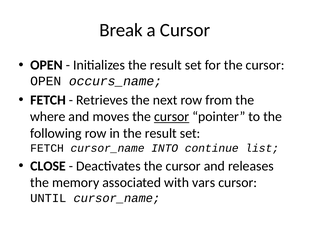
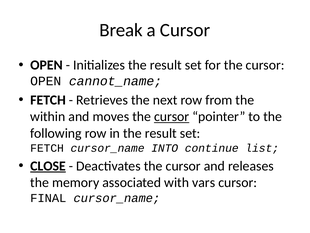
occurs_name: occurs_name -> cannot_name
where: where -> within
CLOSE underline: none -> present
UNTIL: UNTIL -> FINAL
